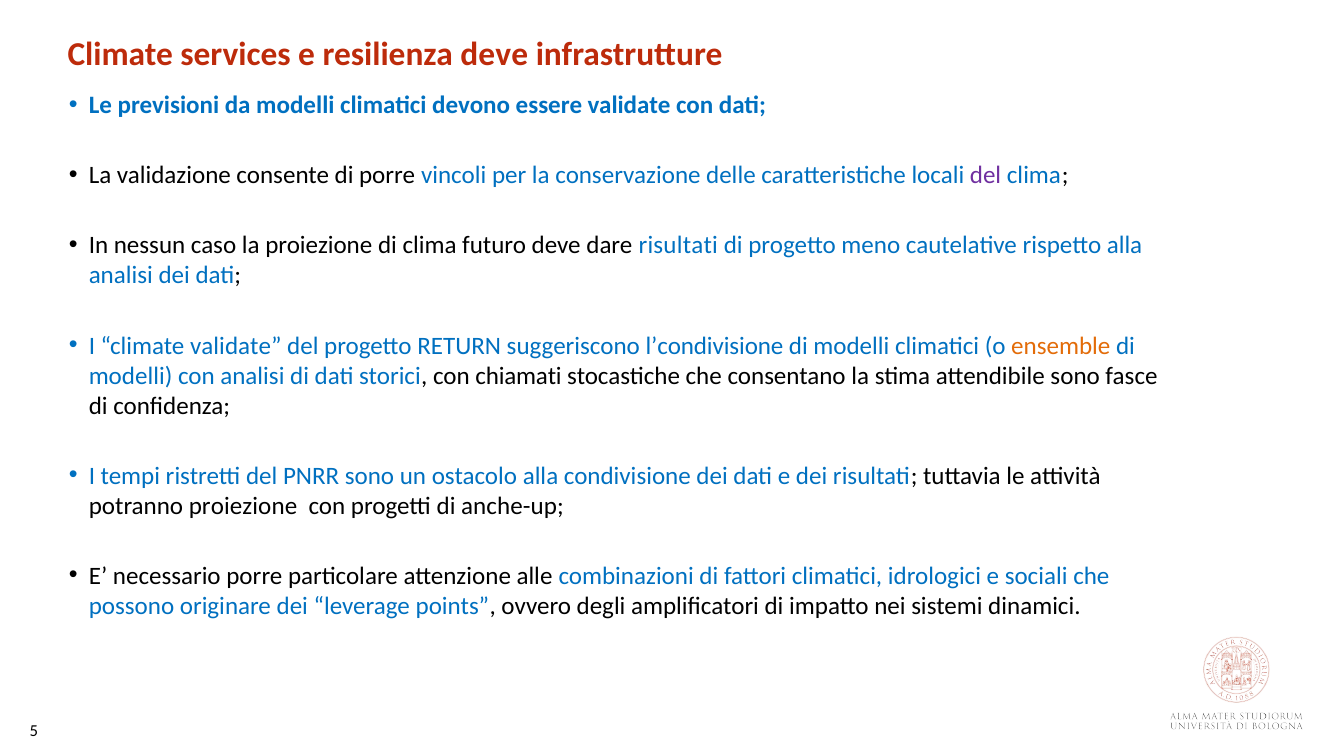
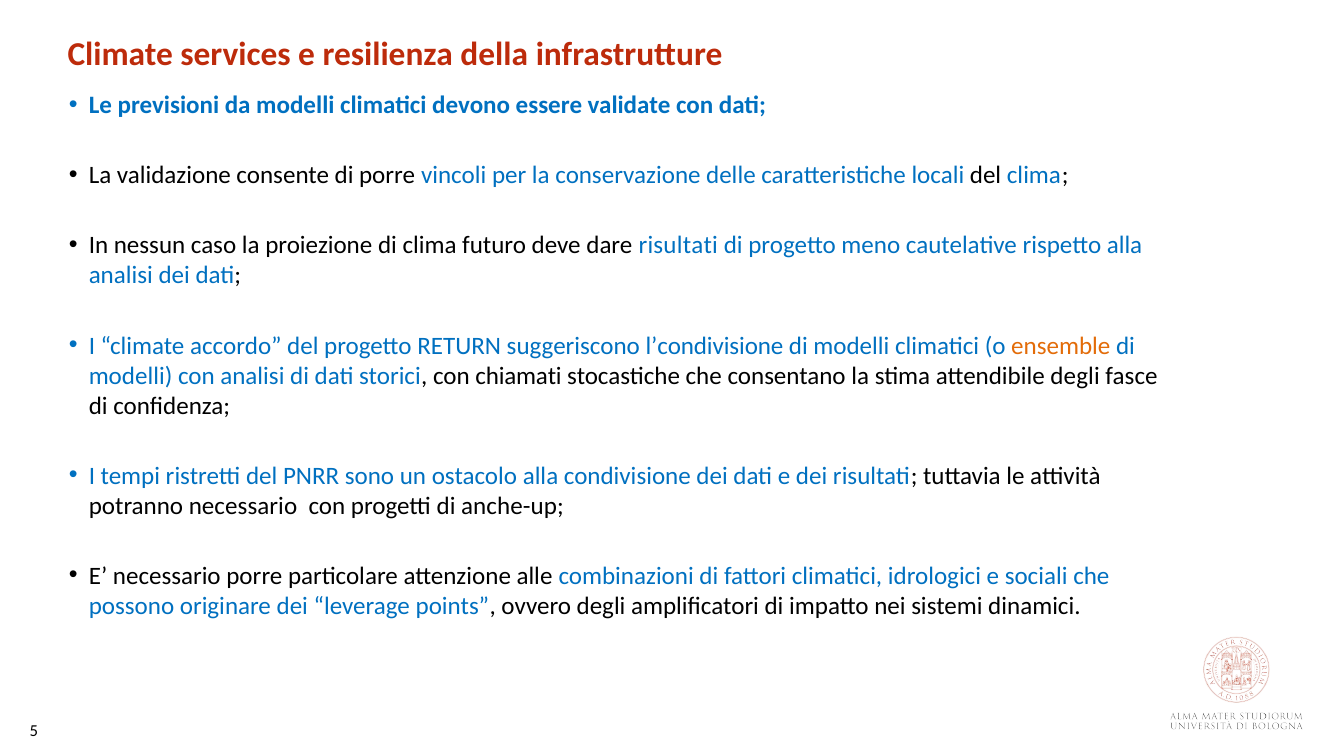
resilienza deve: deve -> della
del at (986, 176) colour: purple -> black
climate validate: validate -> accordo
attendibile sono: sono -> degli
potranno proiezione: proiezione -> necessario
